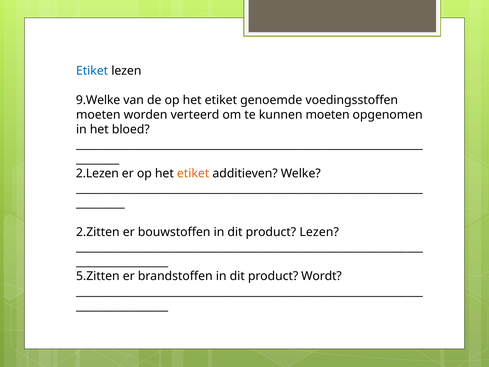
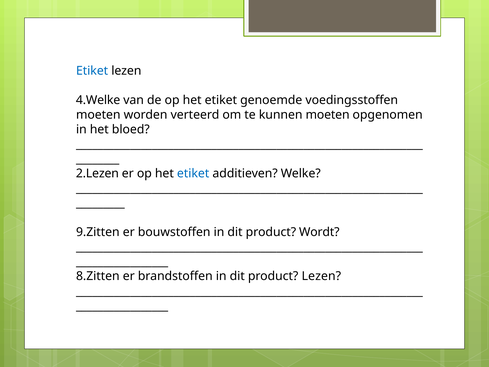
9.Welke: 9.Welke -> 4.Welke
etiket at (193, 173) colour: orange -> blue
2.Zitten: 2.Zitten -> 9.Zitten
product Lezen: Lezen -> Wordt
5.Zitten: 5.Zitten -> 8.Zitten
product Wordt: Wordt -> Lezen
